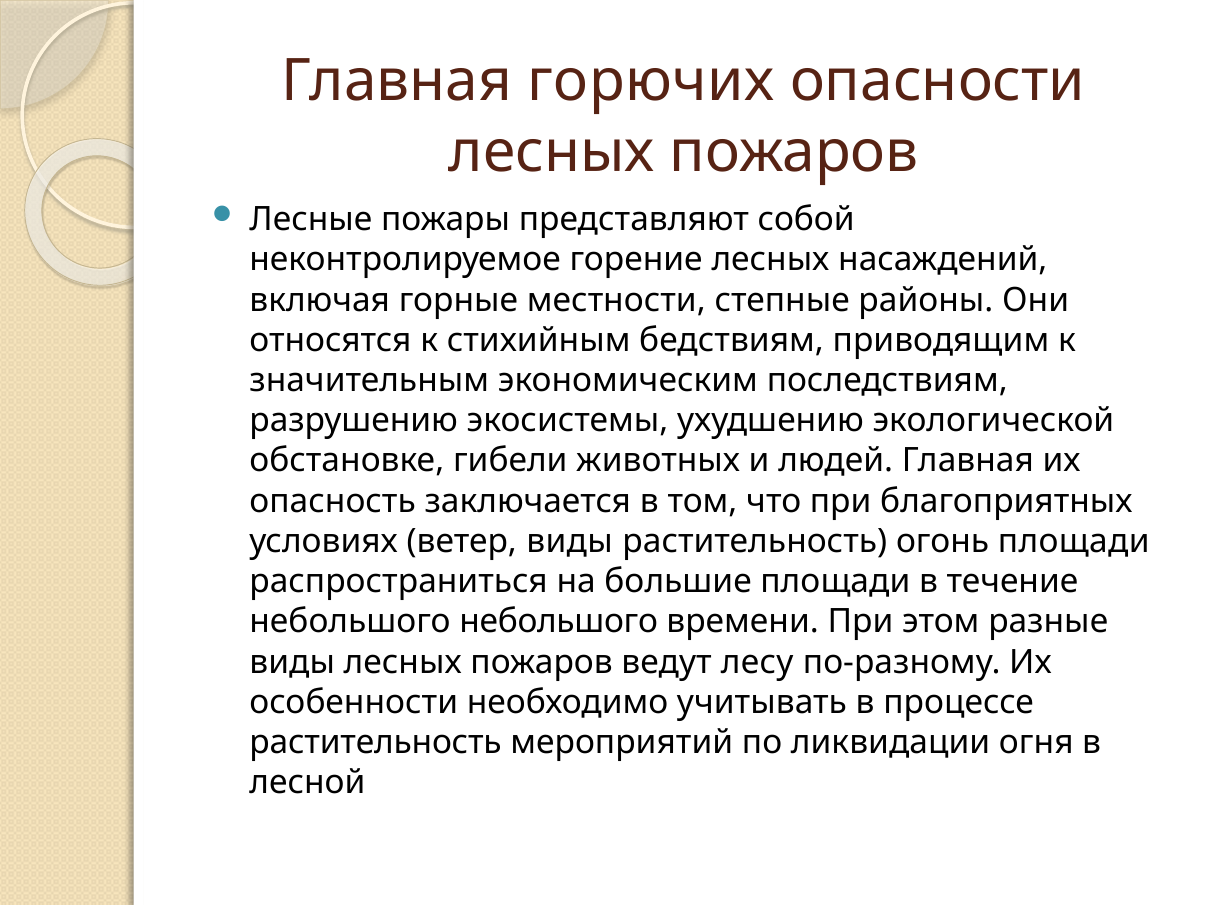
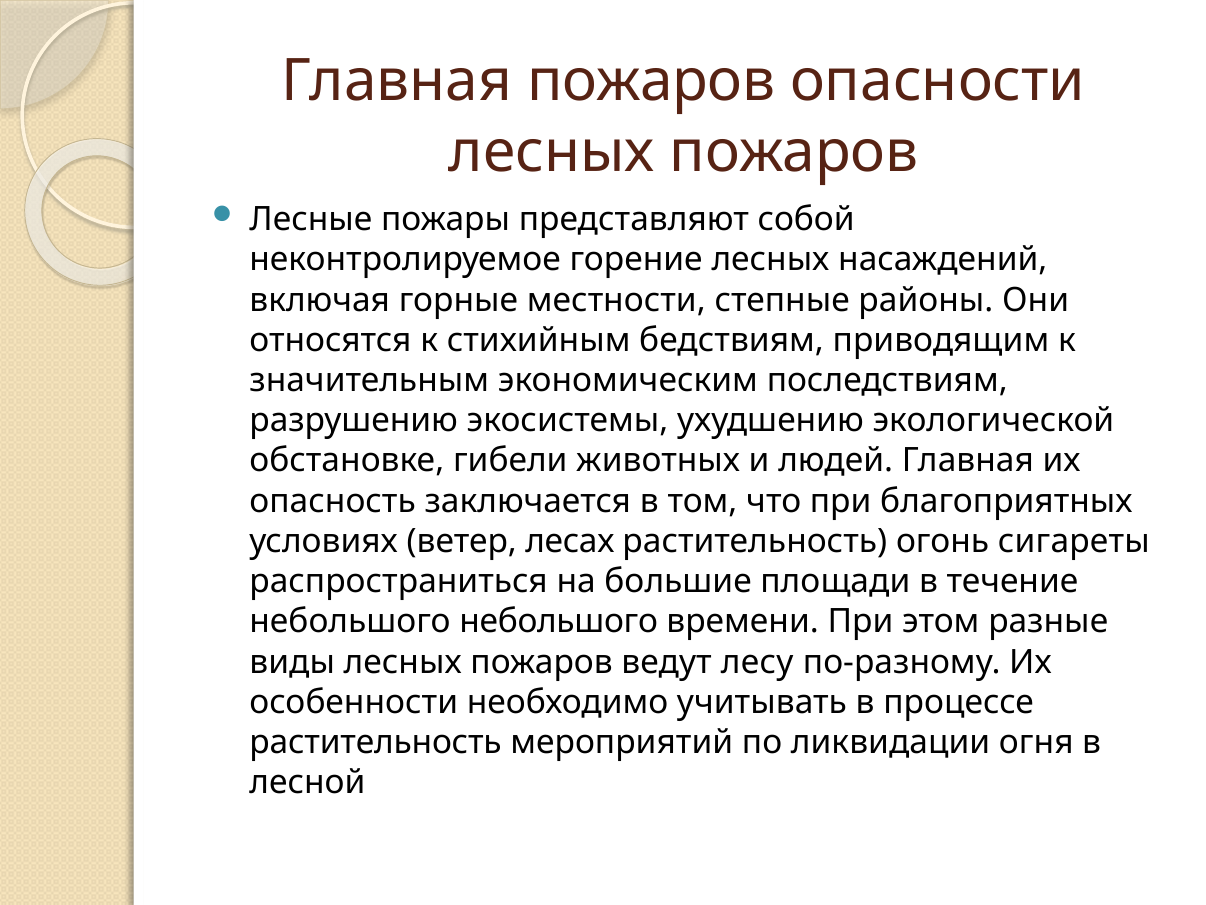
Главная горючих: горючих -> пожаров
ветер виды: виды -> лесах
огонь площади: площади -> сигареты
